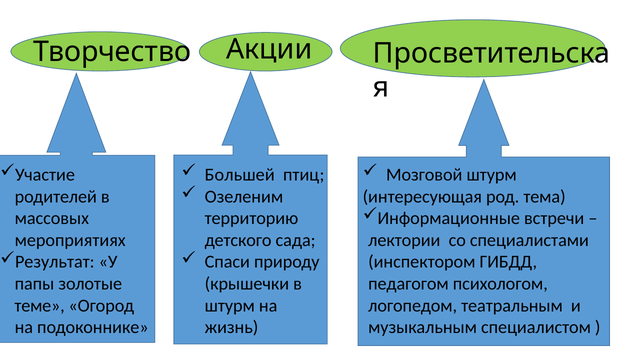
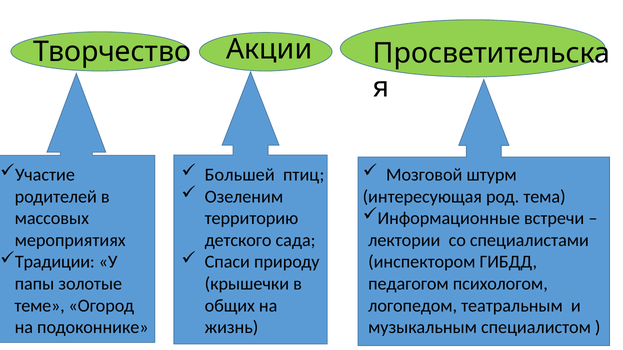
Результат: Результат -> Традиции
штурм at (230, 306): штурм -> общих
